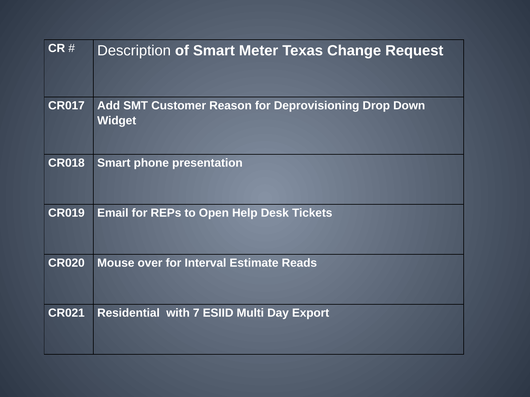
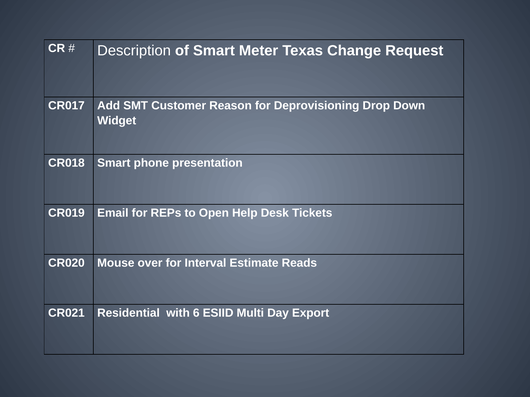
7: 7 -> 6
